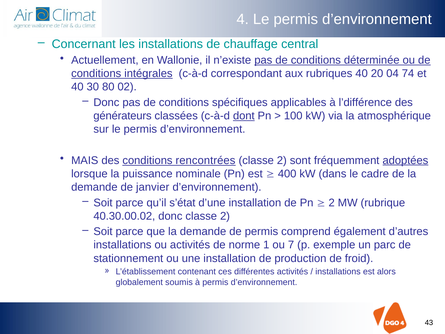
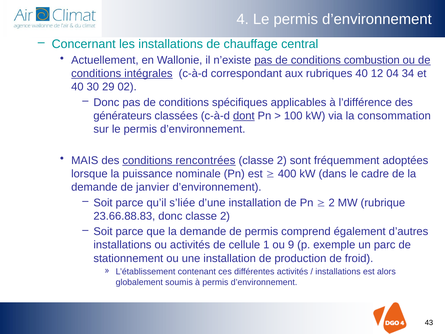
déterminée: déterminée -> combustion
20: 20 -> 12
74: 74 -> 34
80: 80 -> 29
atmosphérique: atmosphérique -> consommation
adoptées underline: present -> none
s’état: s’état -> s’liée
40.30.00.02: 40.30.00.02 -> 23.66.88.83
norme: norme -> cellule
7: 7 -> 9
